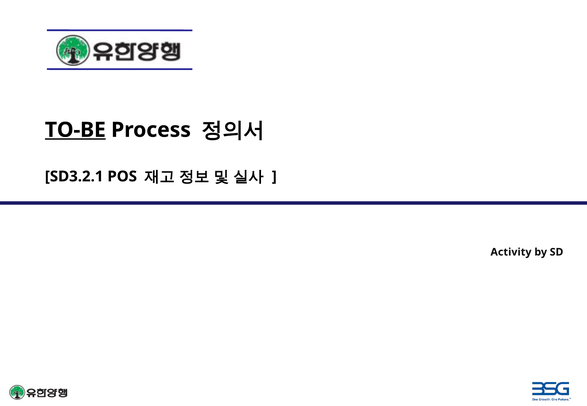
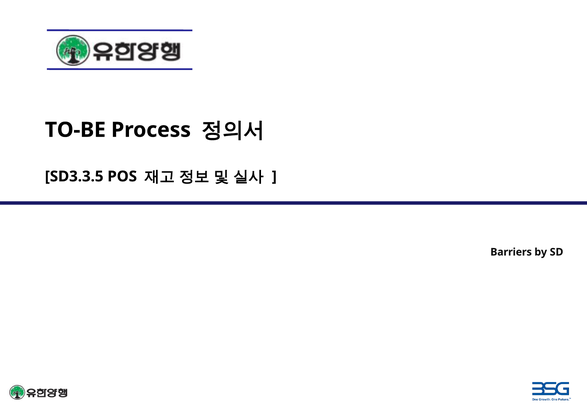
TO-BE underline: present -> none
SD3.2.1: SD3.2.1 -> SD3.3.5
Activity: Activity -> Barriers
